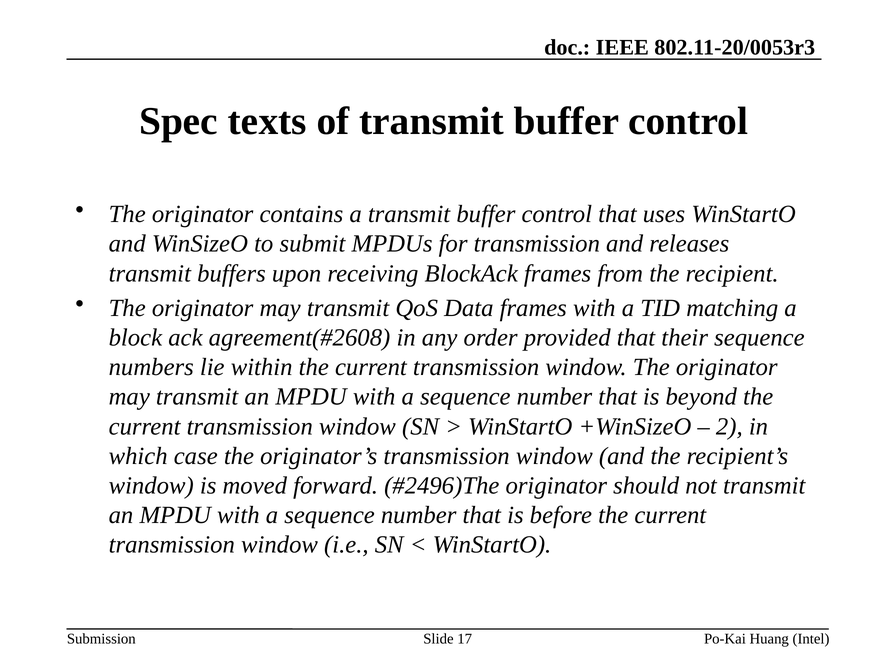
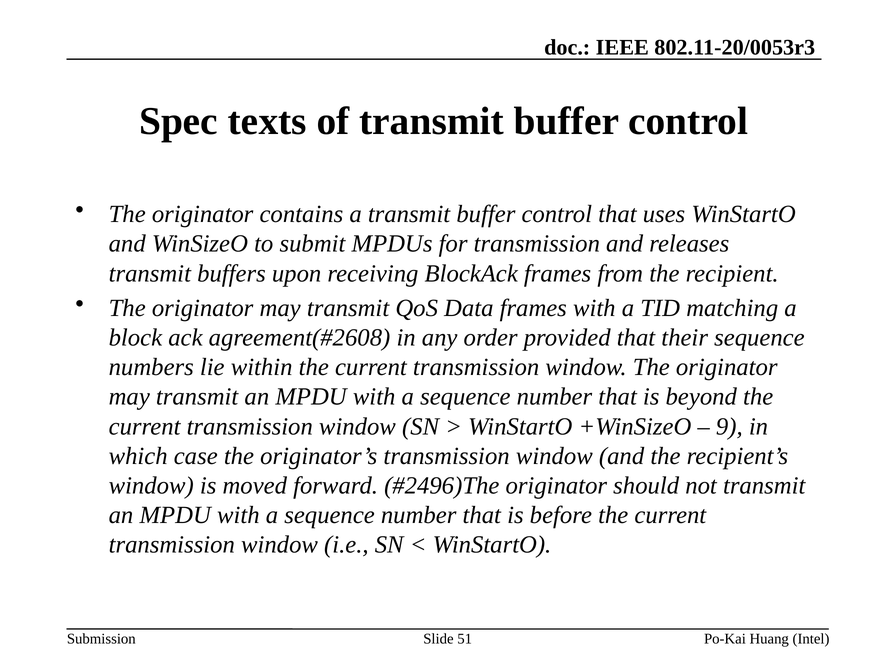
2: 2 -> 9
17: 17 -> 51
